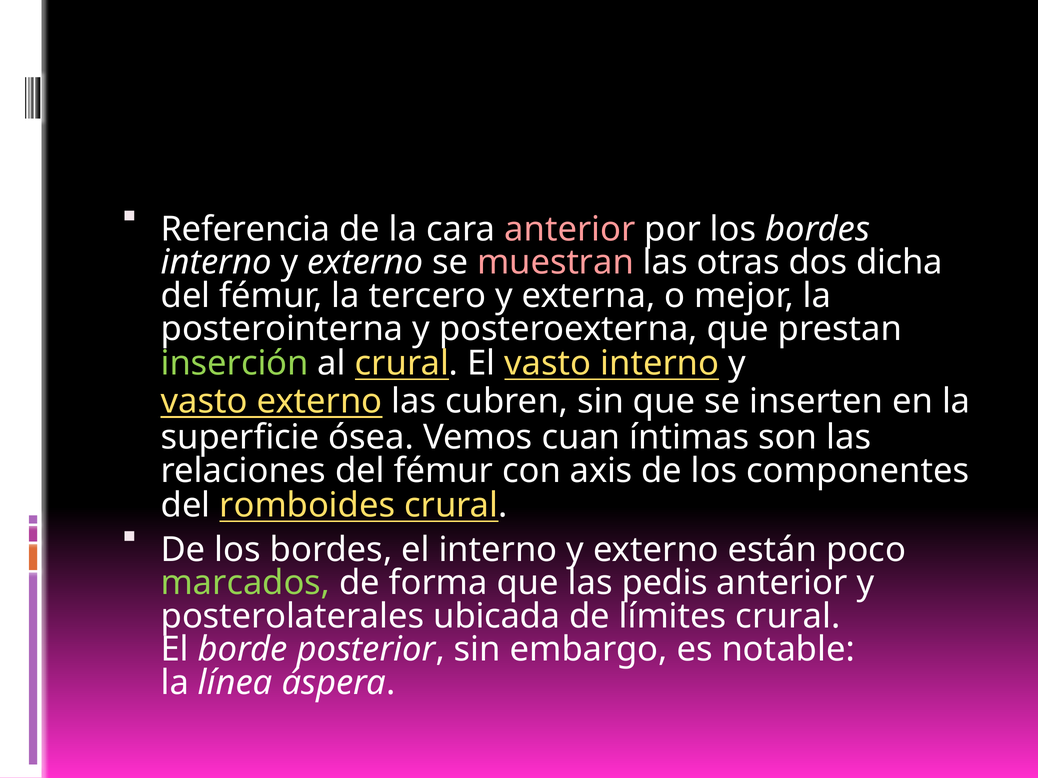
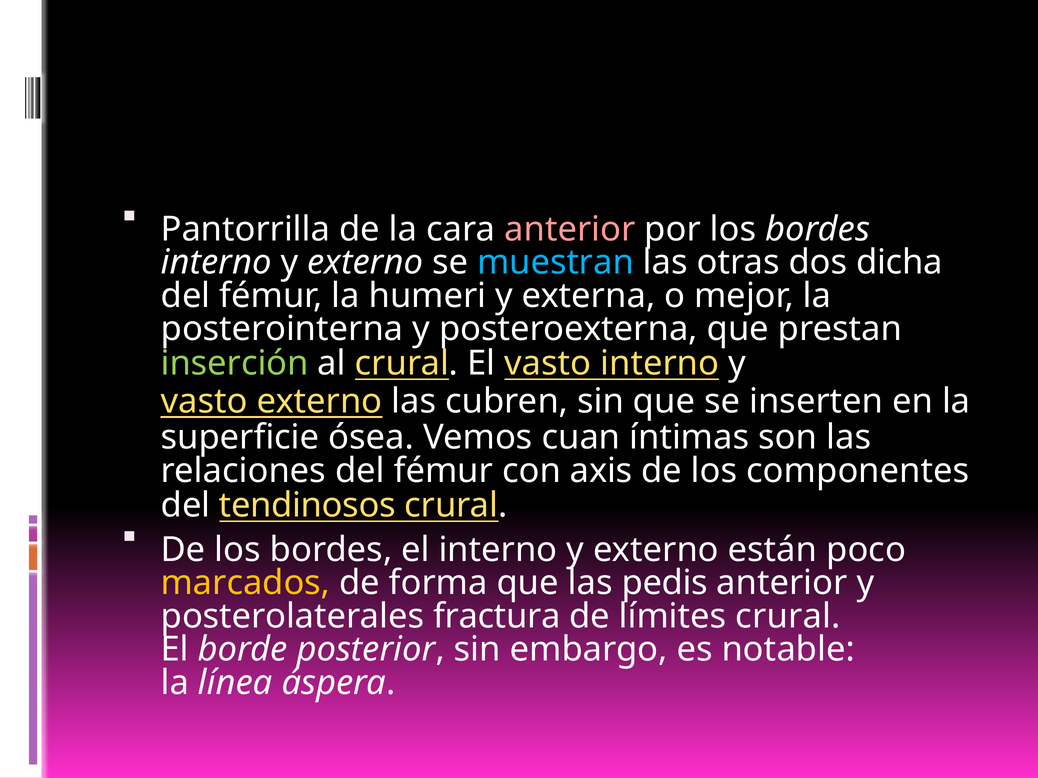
Referencia: Referencia -> Pantorrilla
muestran colour: pink -> light blue
tercero: tercero -> humeri
romboides: romboides -> tendinosos
marcados colour: light green -> yellow
ubicada: ubicada -> fractura
